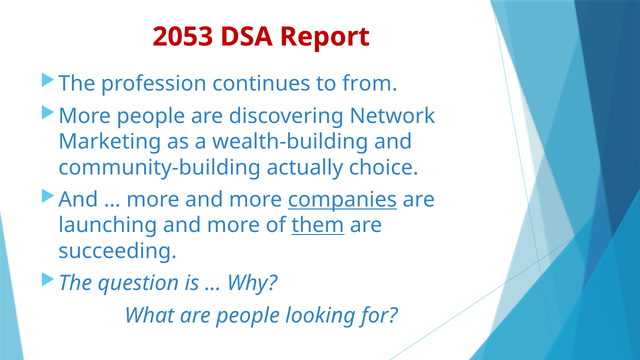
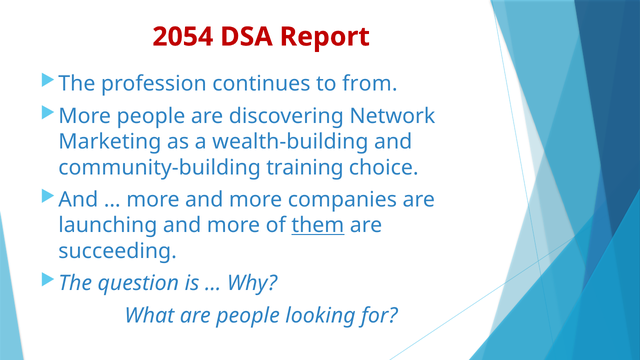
2053: 2053 -> 2054
actually: actually -> training
companies underline: present -> none
